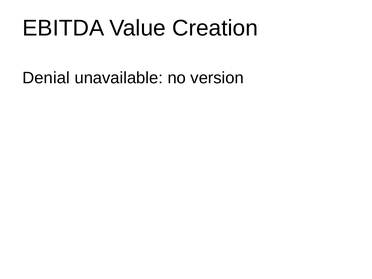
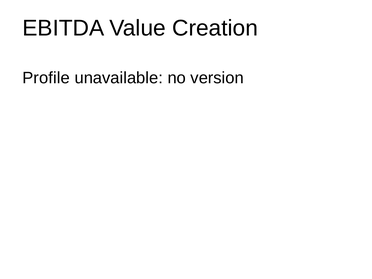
Denial: Denial -> Profile
